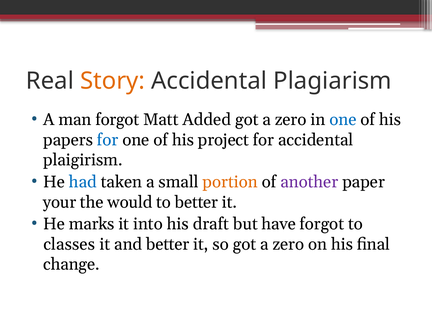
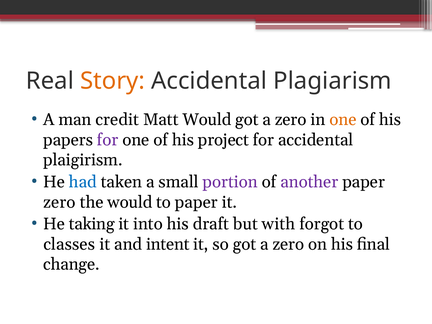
man forgot: forgot -> credit
Matt Added: Added -> Would
one at (343, 120) colour: blue -> orange
for at (108, 140) colour: blue -> purple
portion colour: orange -> purple
your at (60, 202): your -> zero
to better: better -> paper
marks: marks -> taking
have: have -> with
and better: better -> intent
